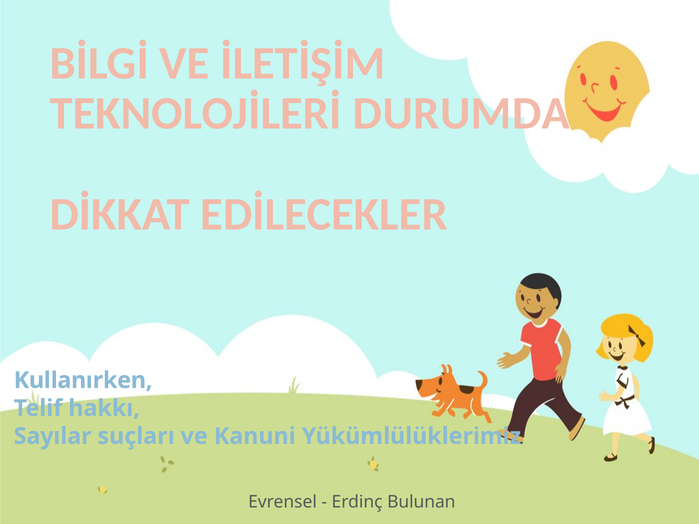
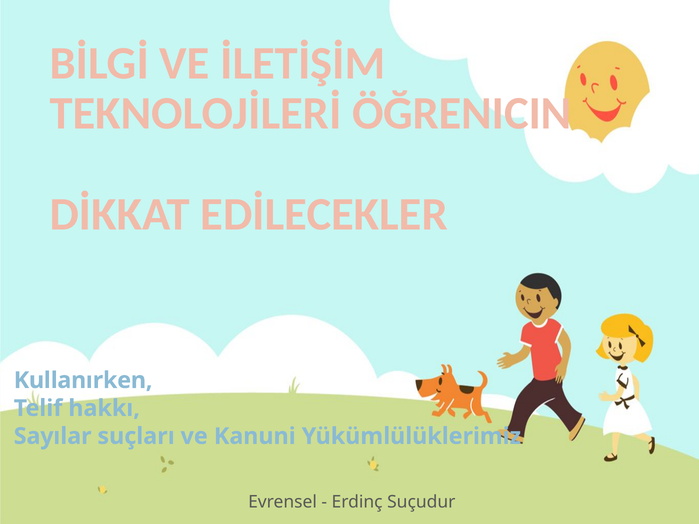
DURUMDA: DURUMDA -> ÖĞRENICIN
Bulunan: Bulunan -> Suçudur
